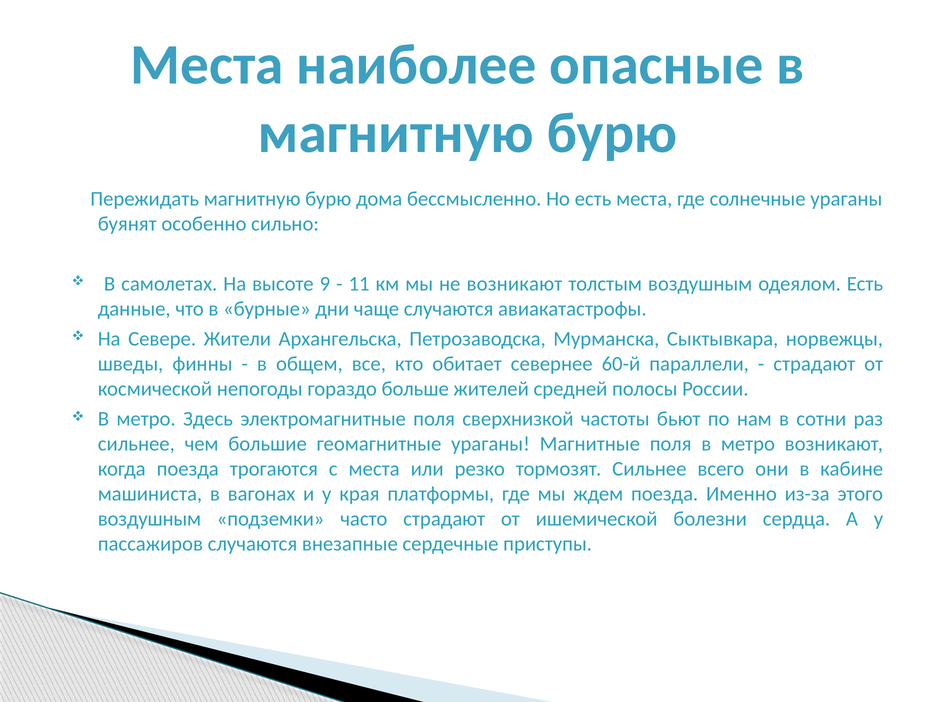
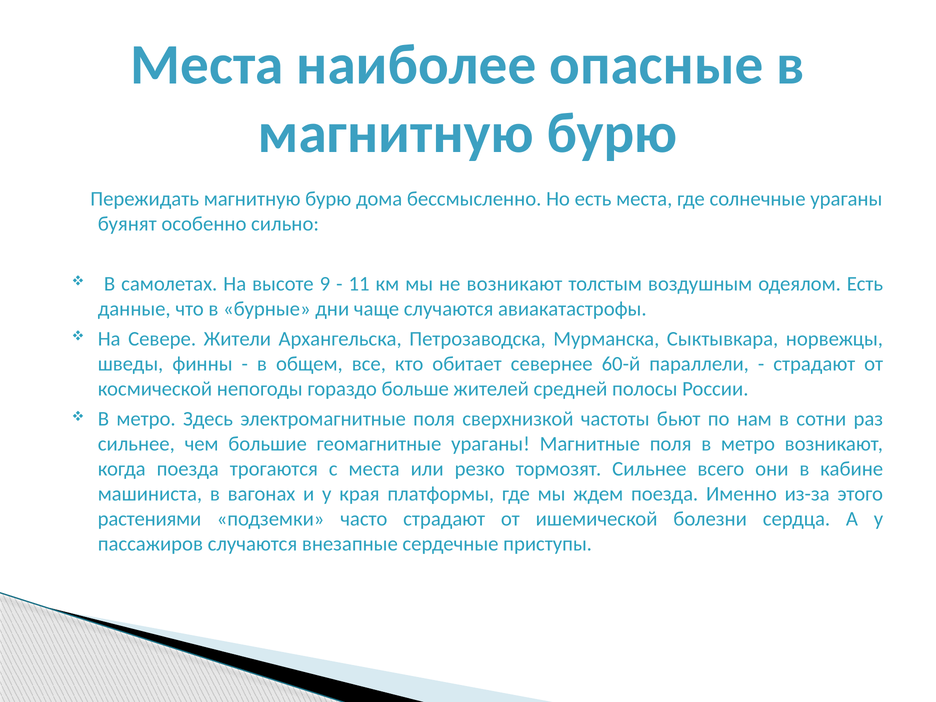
воздушным at (149, 519): воздушным -> растениями
